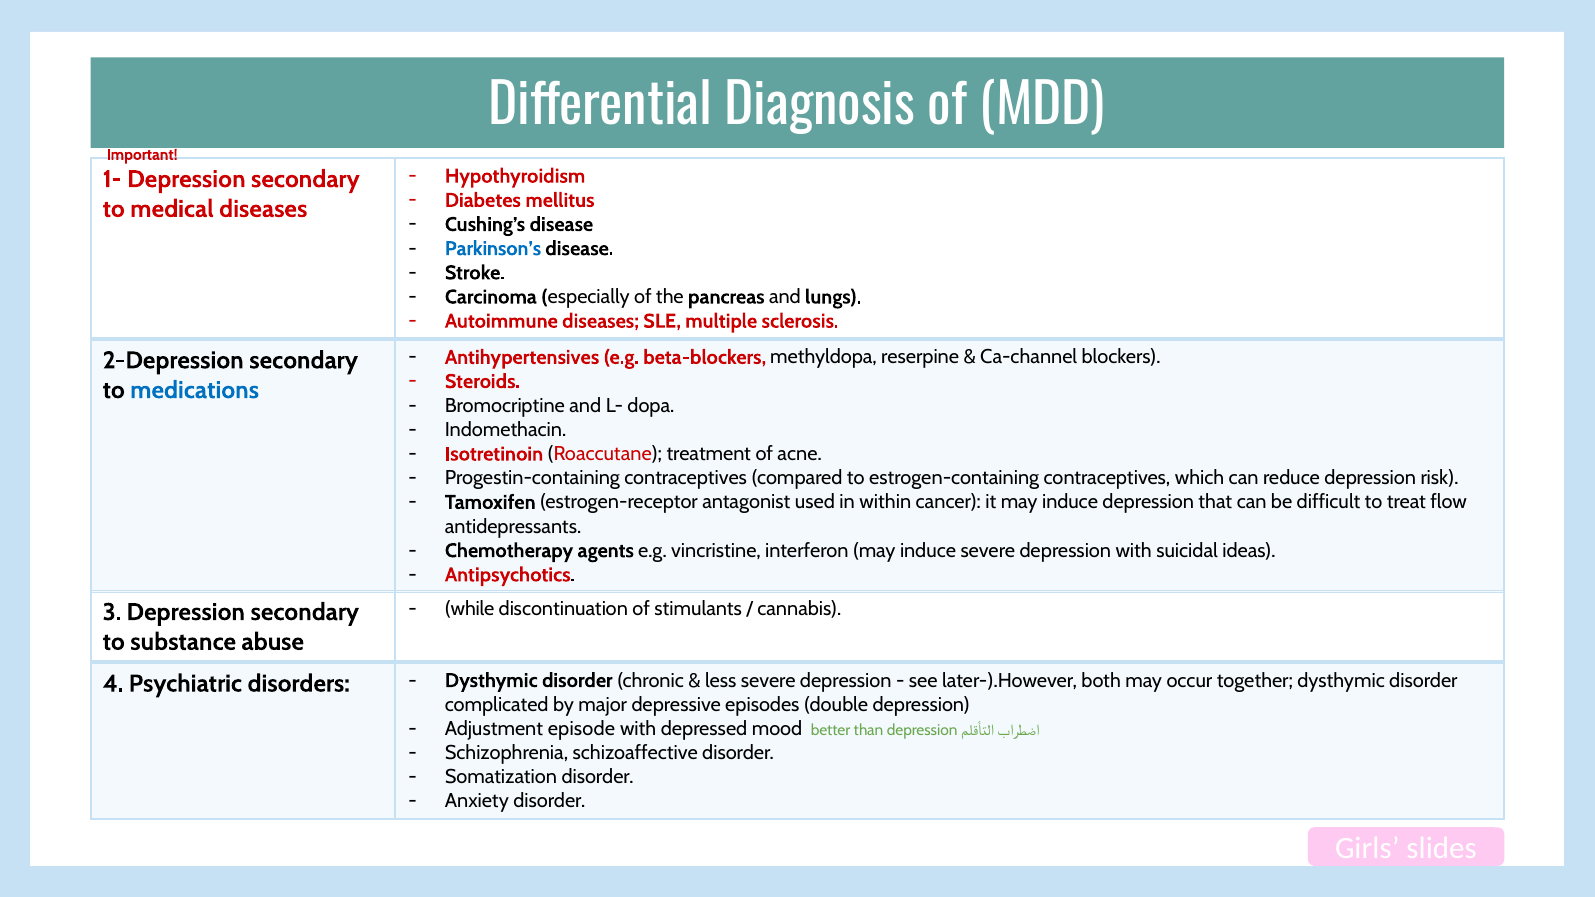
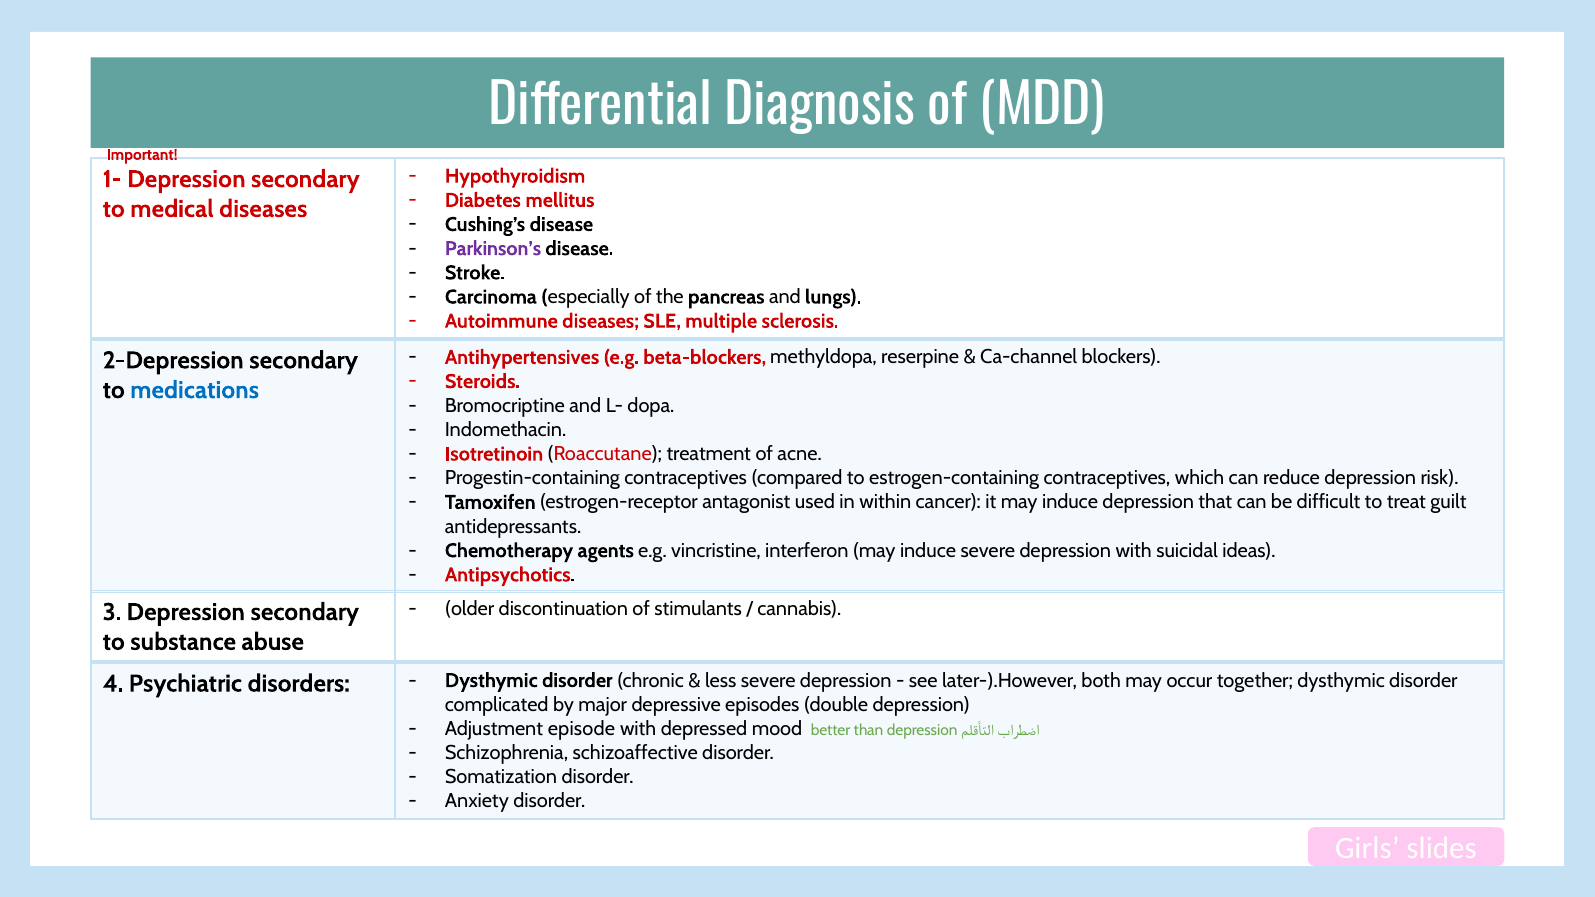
Parkinson’s colour: blue -> purple
flow: flow -> guilt
while: while -> older
